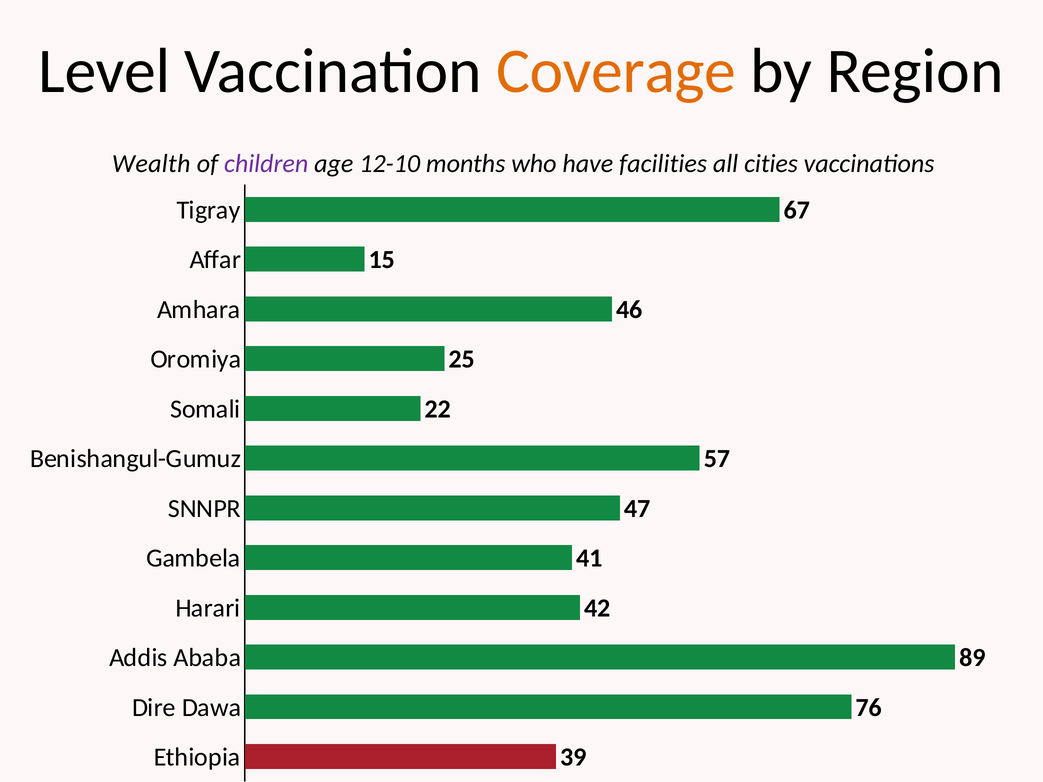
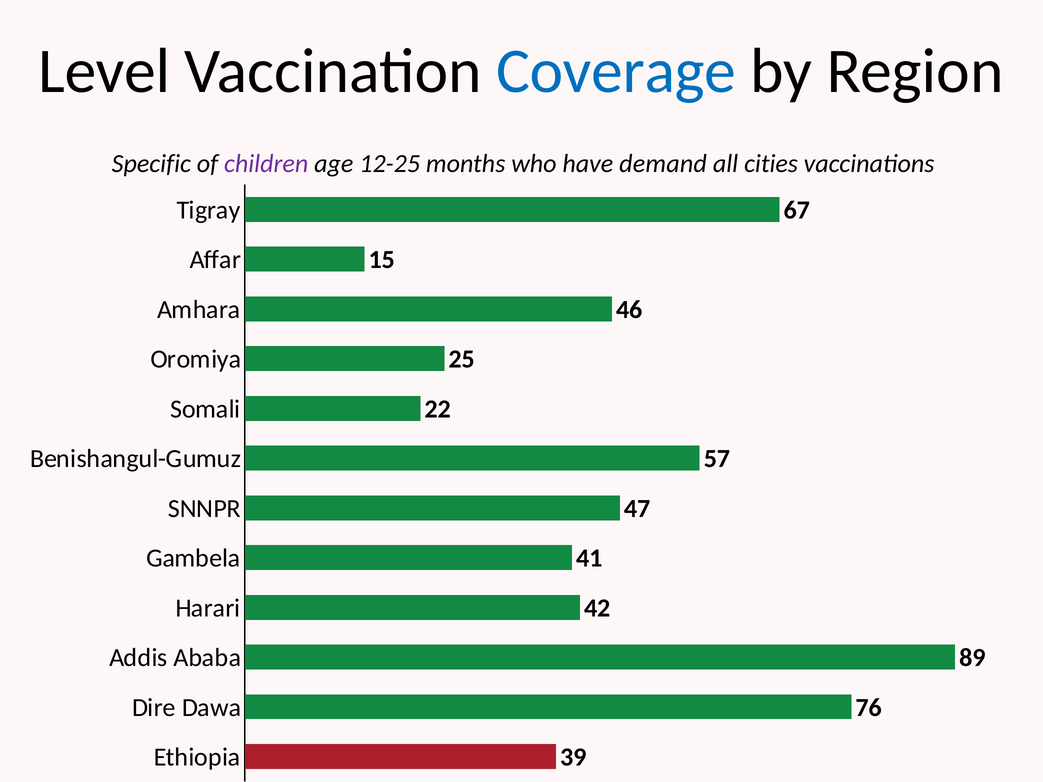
Coverage colour: orange -> blue
Wealth: Wealth -> Specific
12-10: 12-10 -> 12-25
facilities: facilities -> demand
